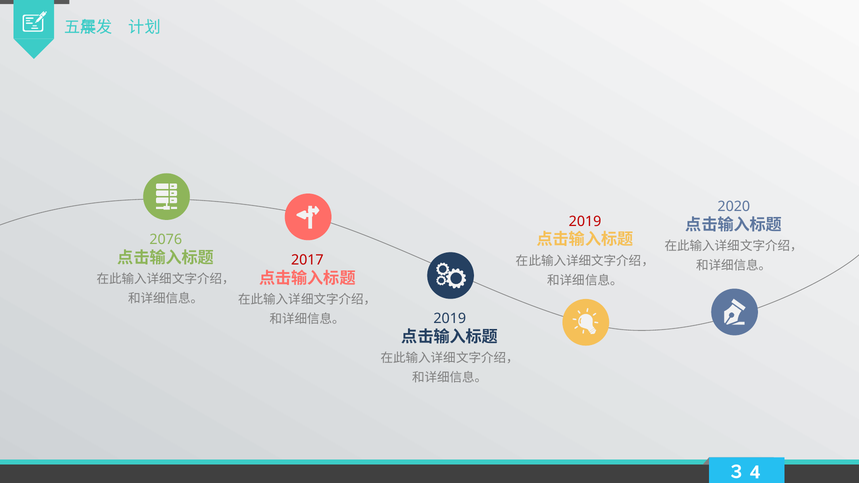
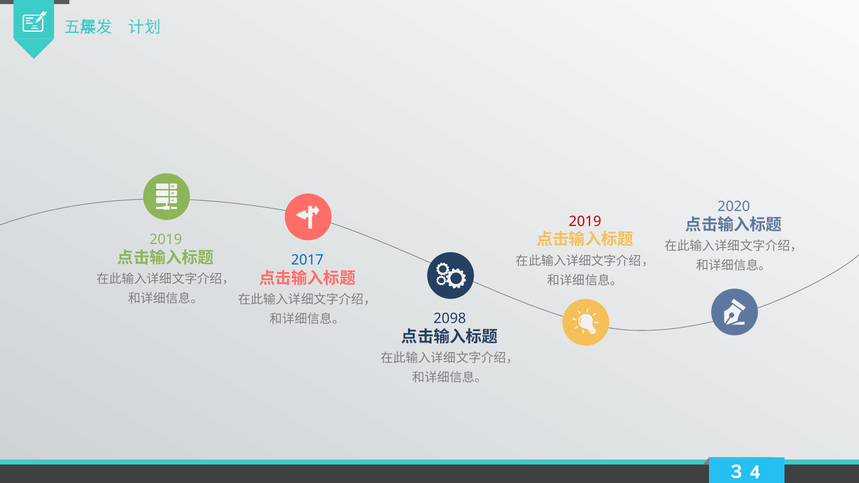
2076 at (166, 240): 2076 -> 2019
2017 colour: red -> blue
2019 at (450, 319): 2019 -> 2098
